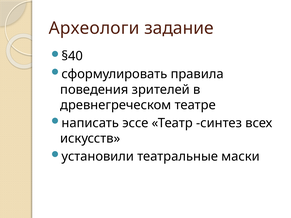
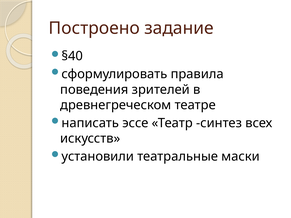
Археологи: Археологи -> Построено
